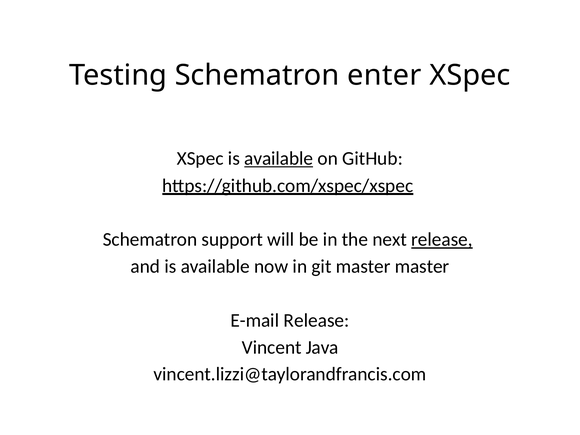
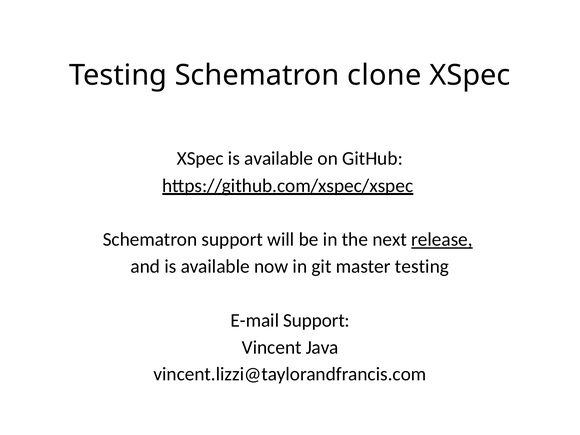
enter: enter -> clone
available at (279, 158) underline: present -> none
master master: master -> testing
E-mail Release: Release -> Support
